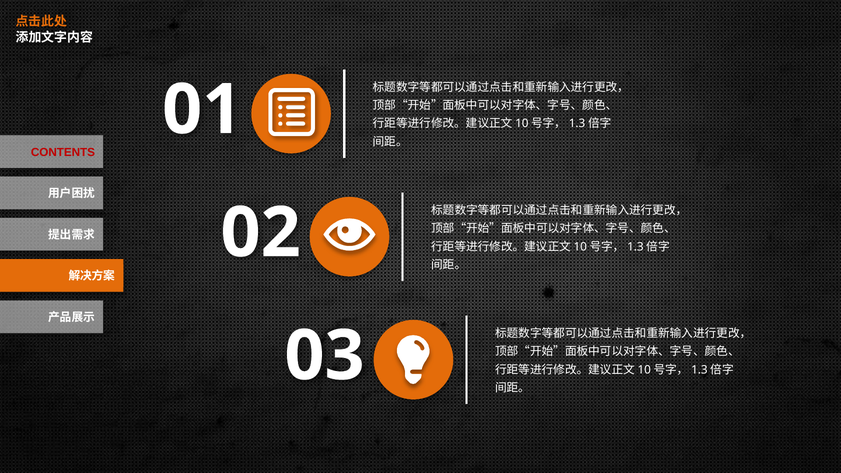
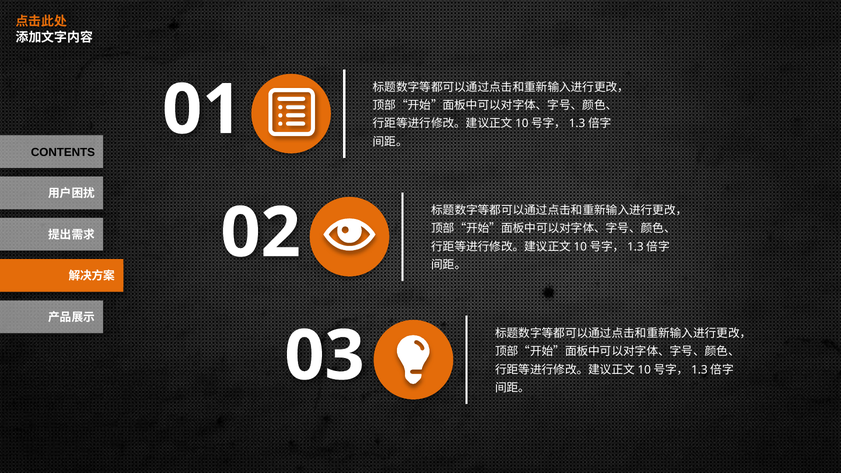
CONTENTS colour: red -> black
